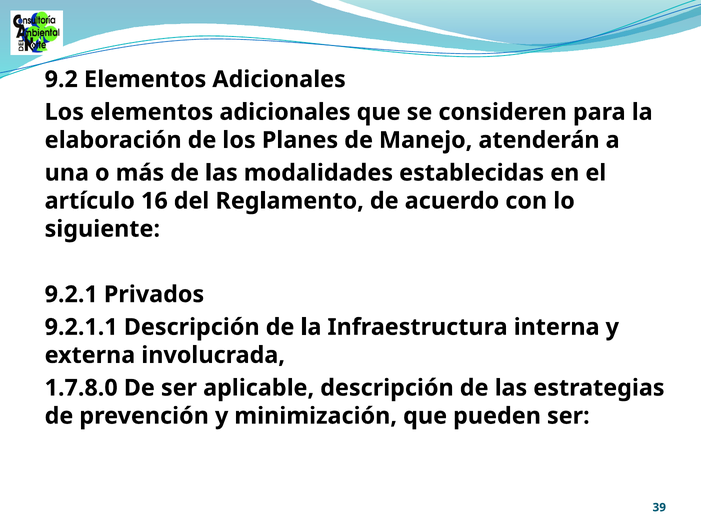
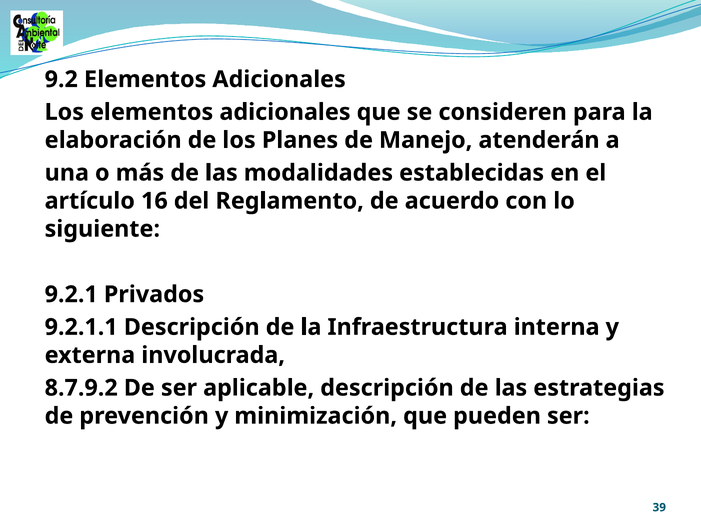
1.7.8.0: 1.7.8.0 -> 8.7.9.2
